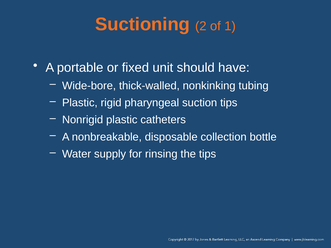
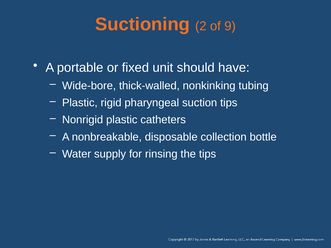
1: 1 -> 9
